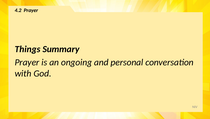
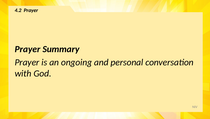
Things at (28, 49): Things -> Prayer
